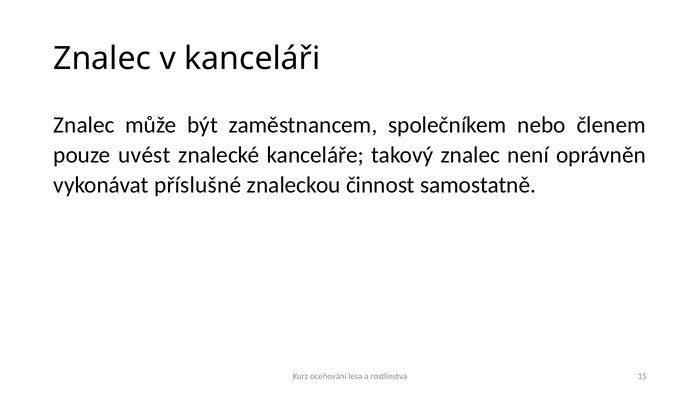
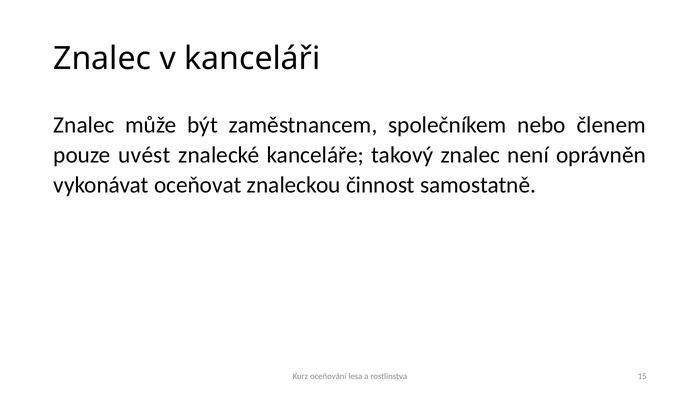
příslušné: příslušné -> oceňovat
